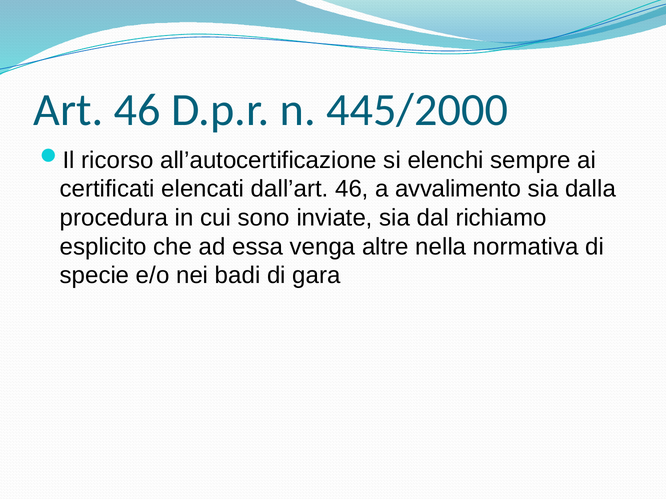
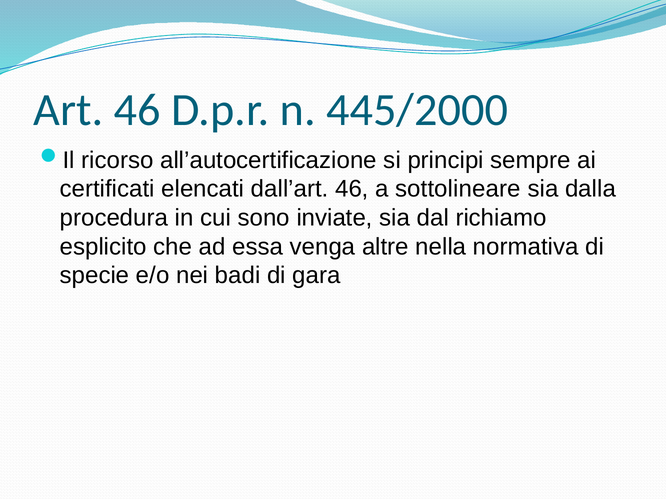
elenchi: elenchi -> principi
avvalimento: avvalimento -> sottolineare
